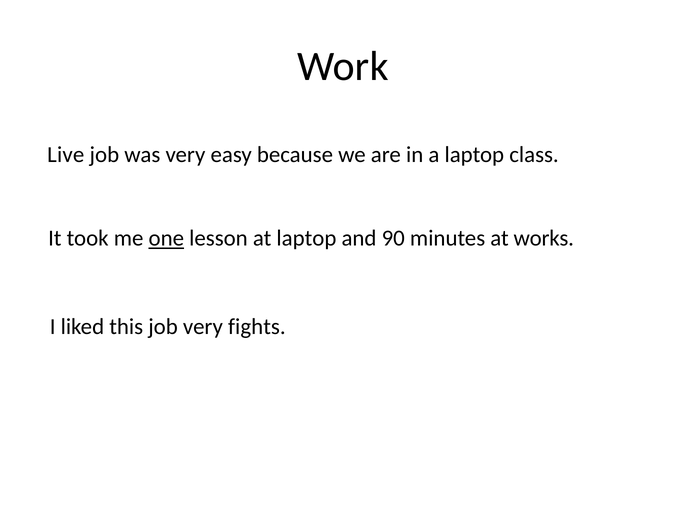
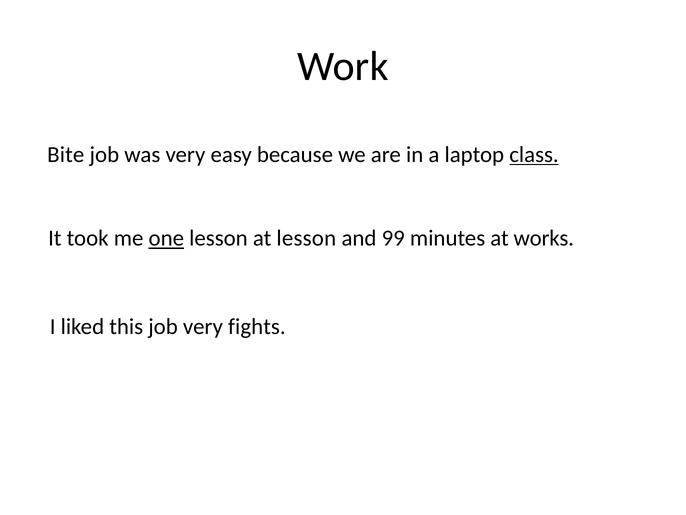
Live: Live -> Bite
class underline: none -> present
at laptop: laptop -> lesson
90: 90 -> 99
